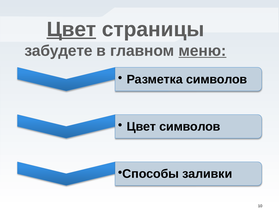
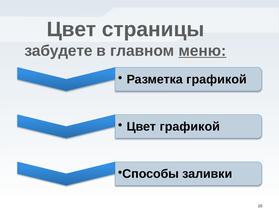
Цвет at (71, 29) underline: present -> none
символов at (217, 79): символов -> графикой
Цвет символов: символов -> графикой
